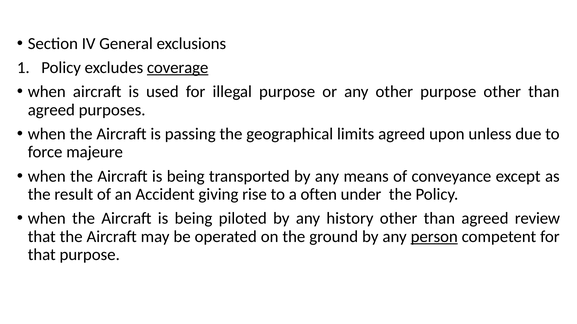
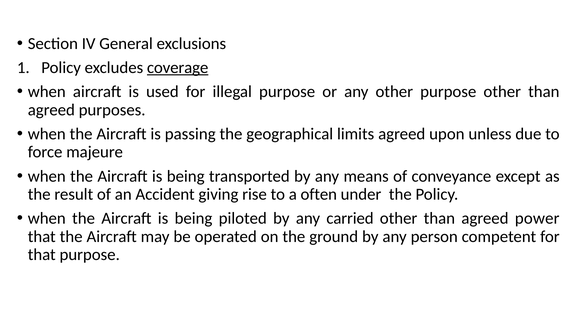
history: history -> carried
review: review -> power
person underline: present -> none
